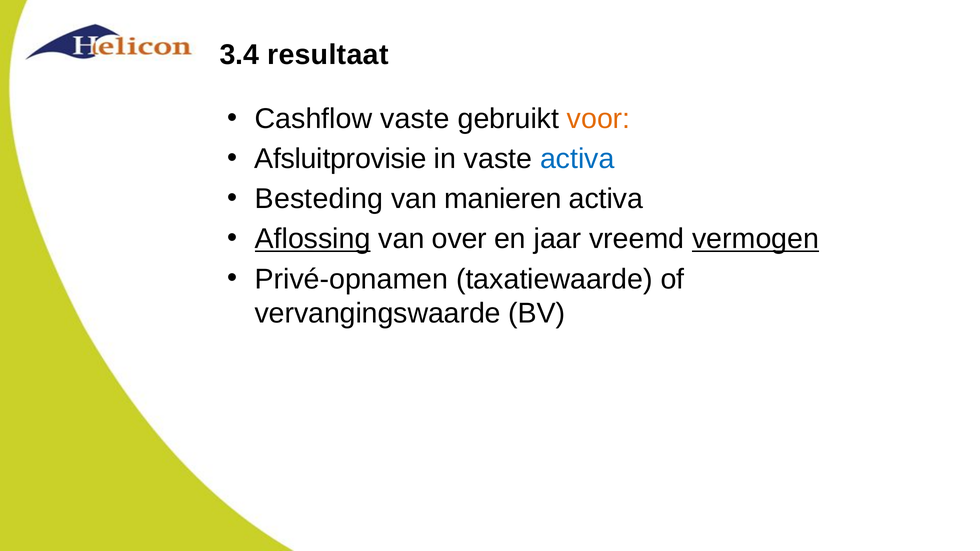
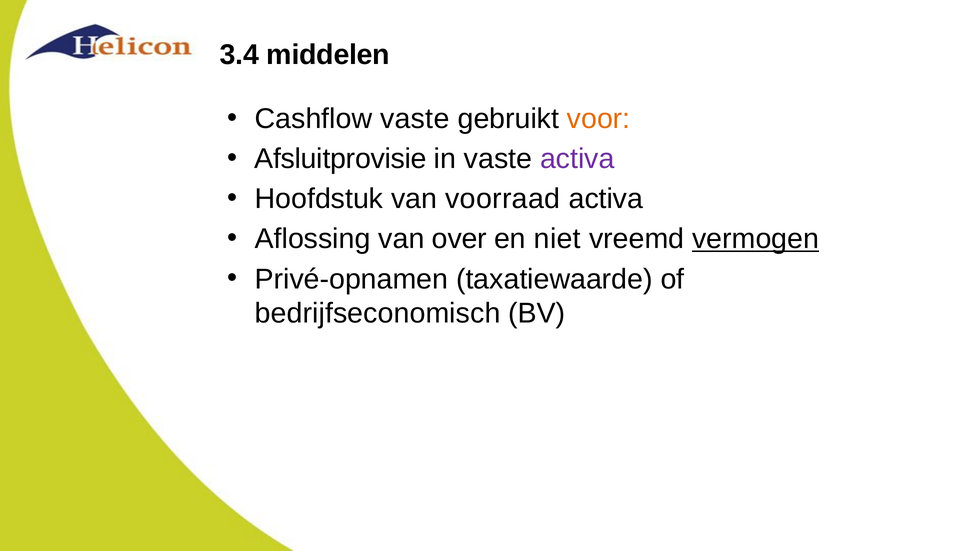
resultaat: resultaat -> middelen
activa at (577, 159) colour: blue -> purple
Besteding: Besteding -> Hoofdstuk
manieren: manieren -> voorraad
Aflossing underline: present -> none
jaar: jaar -> niet
vervangingswaarde: vervangingswaarde -> bedrijfseconomisch
